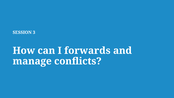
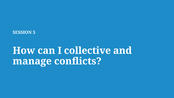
forwards: forwards -> collective
